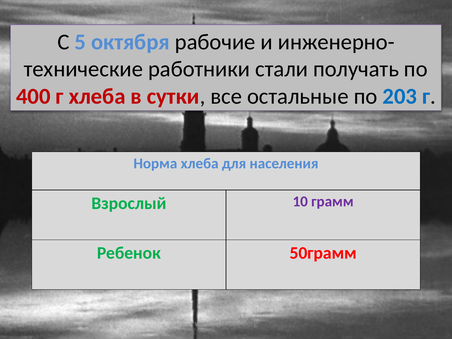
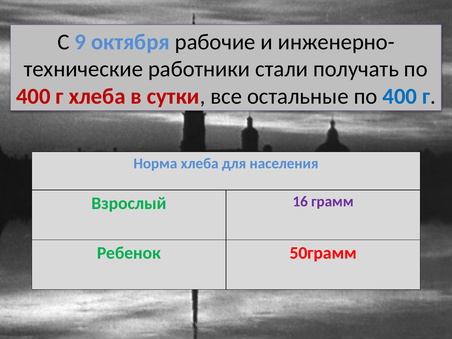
5: 5 -> 9
остальные по 203: 203 -> 400
10: 10 -> 16
